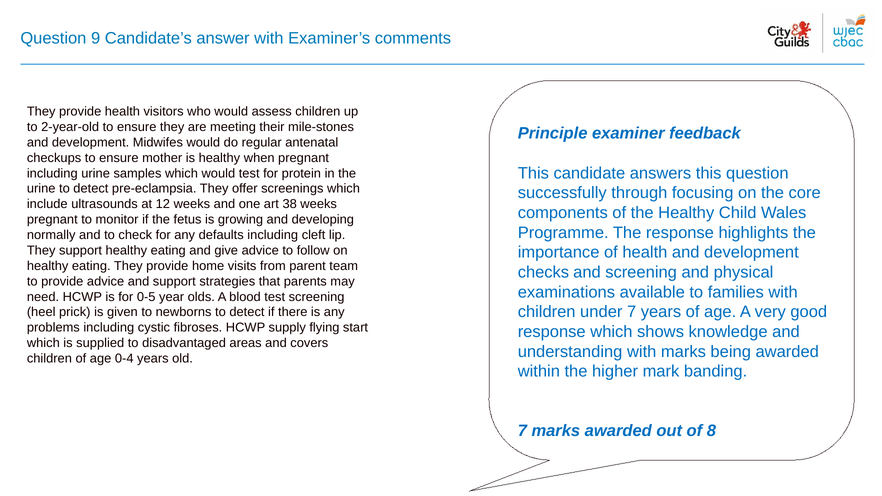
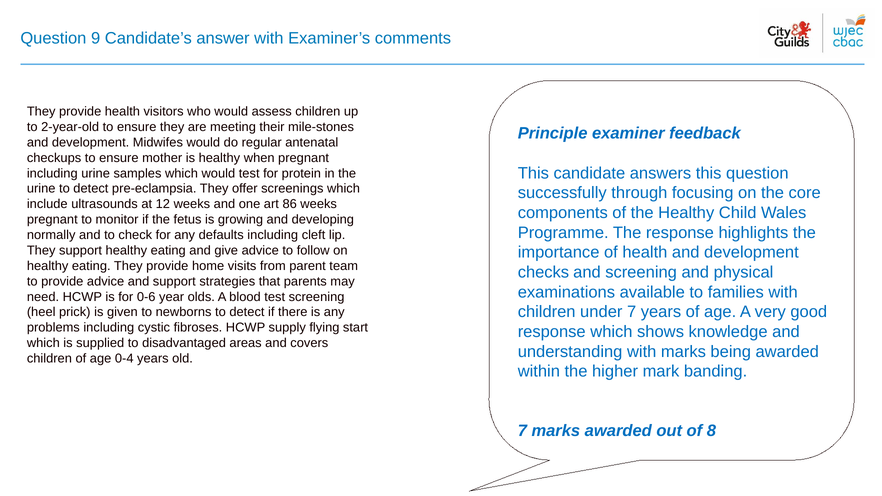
38: 38 -> 86
0-5: 0-5 -> 0-6
